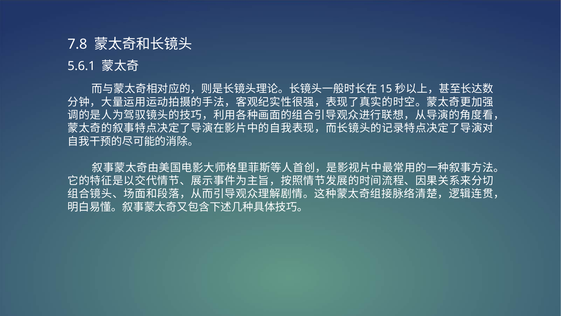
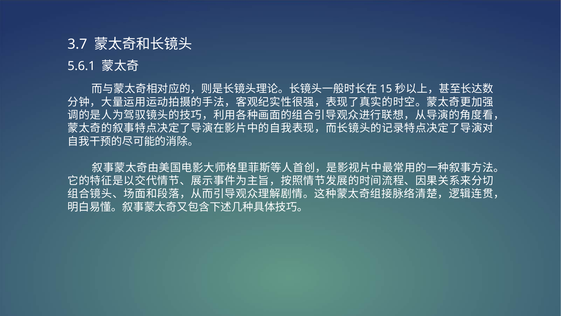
7.8: 7.8 -> 3.7
